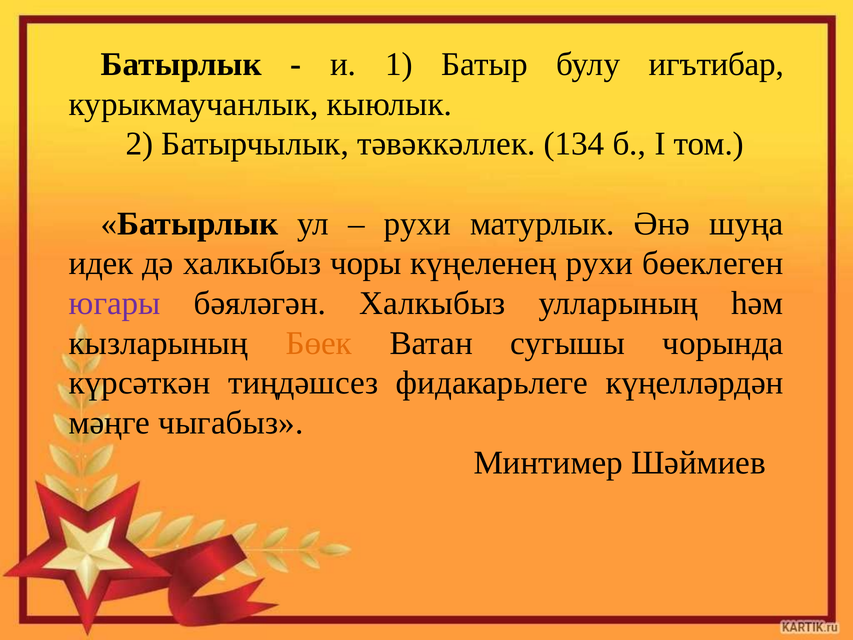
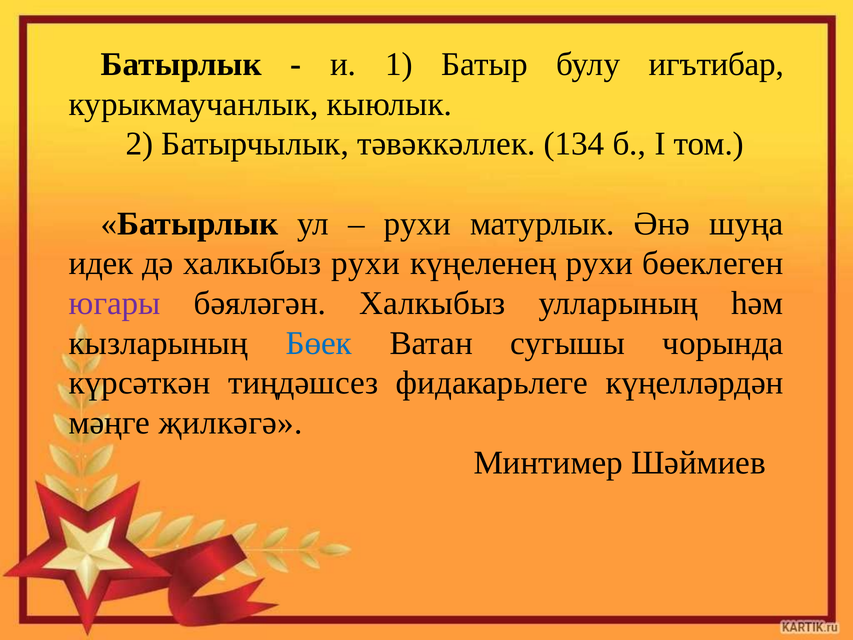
халкыбыз чоры: чоры -> рухи
Бөек colour: orange -> blue
чыгабыз: чыгабыз -> җилкәгә
